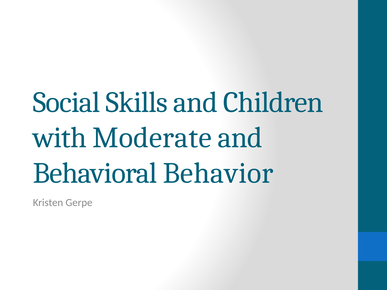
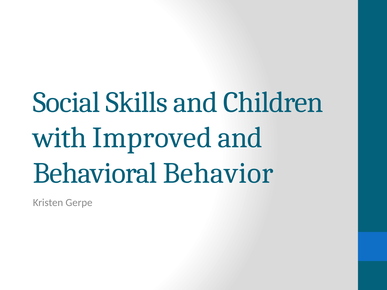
Moderate: Moderate -> Improved
